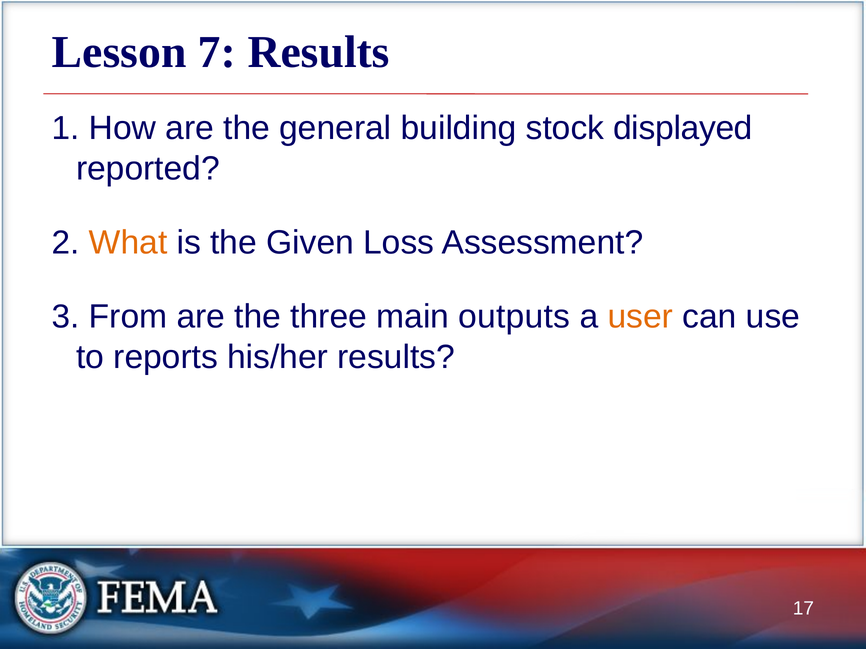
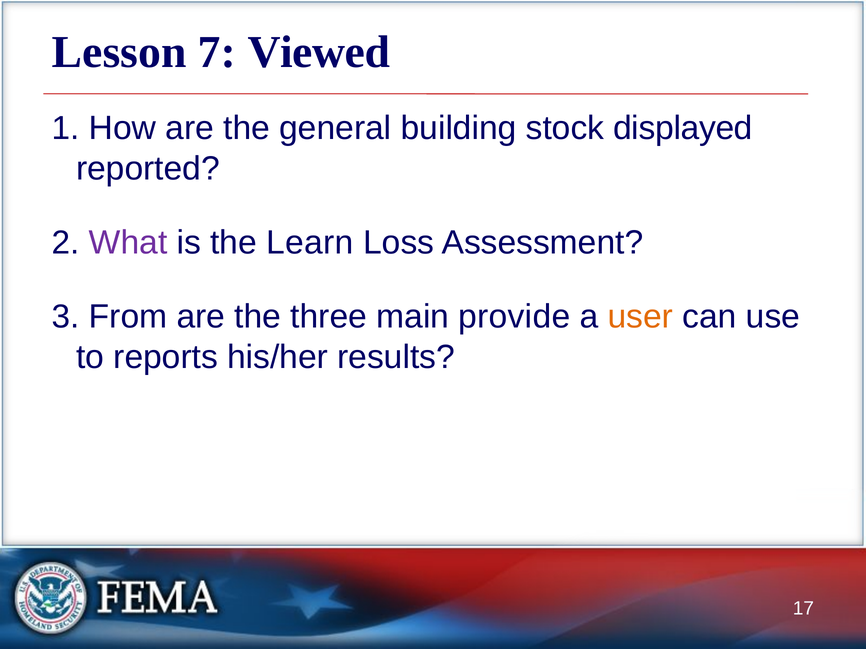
7 Results: Results -> Viewed
What colour: orange -> purple
Given: Given -> Learn
outputs: outputs -> provide
